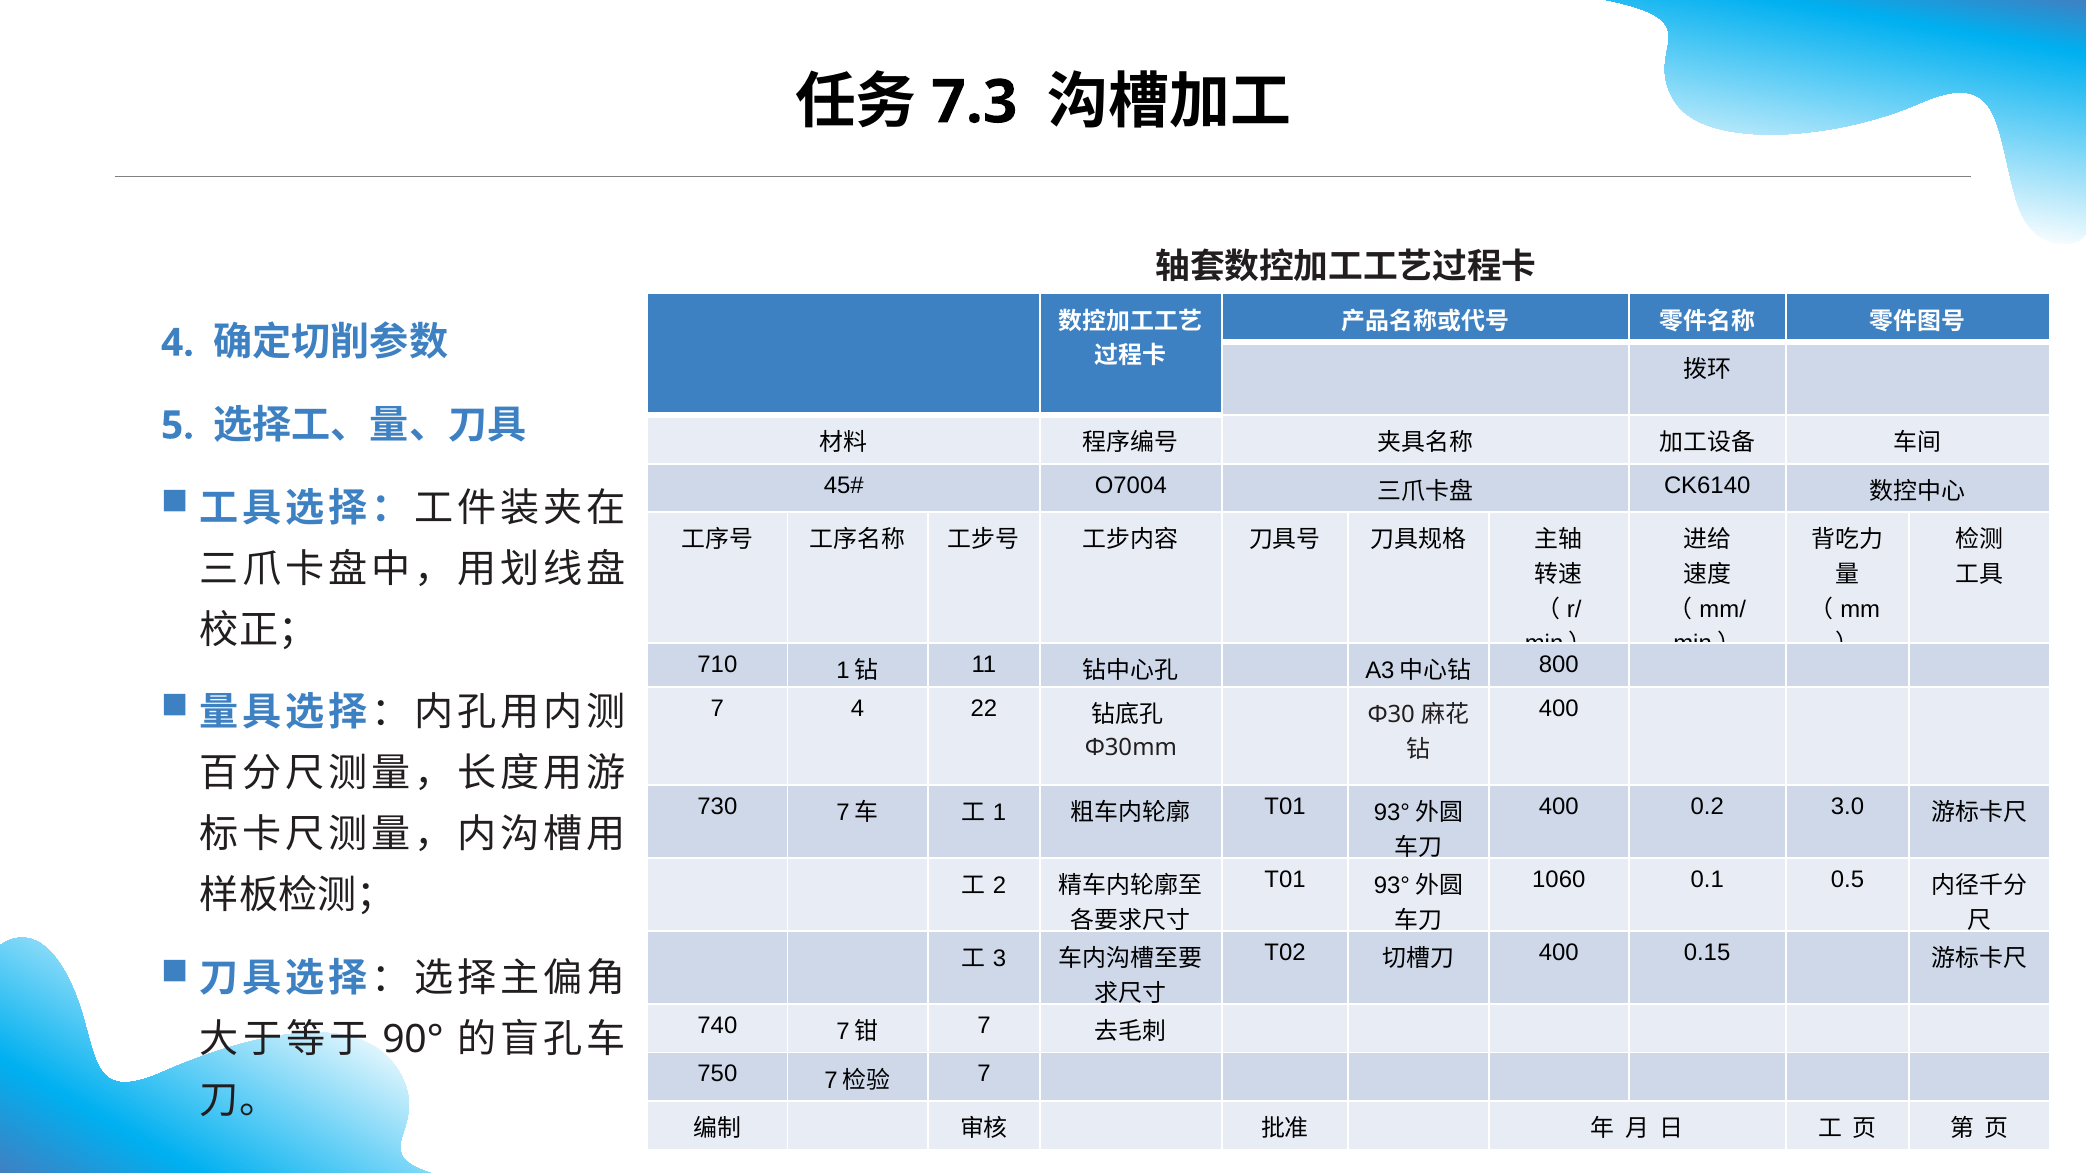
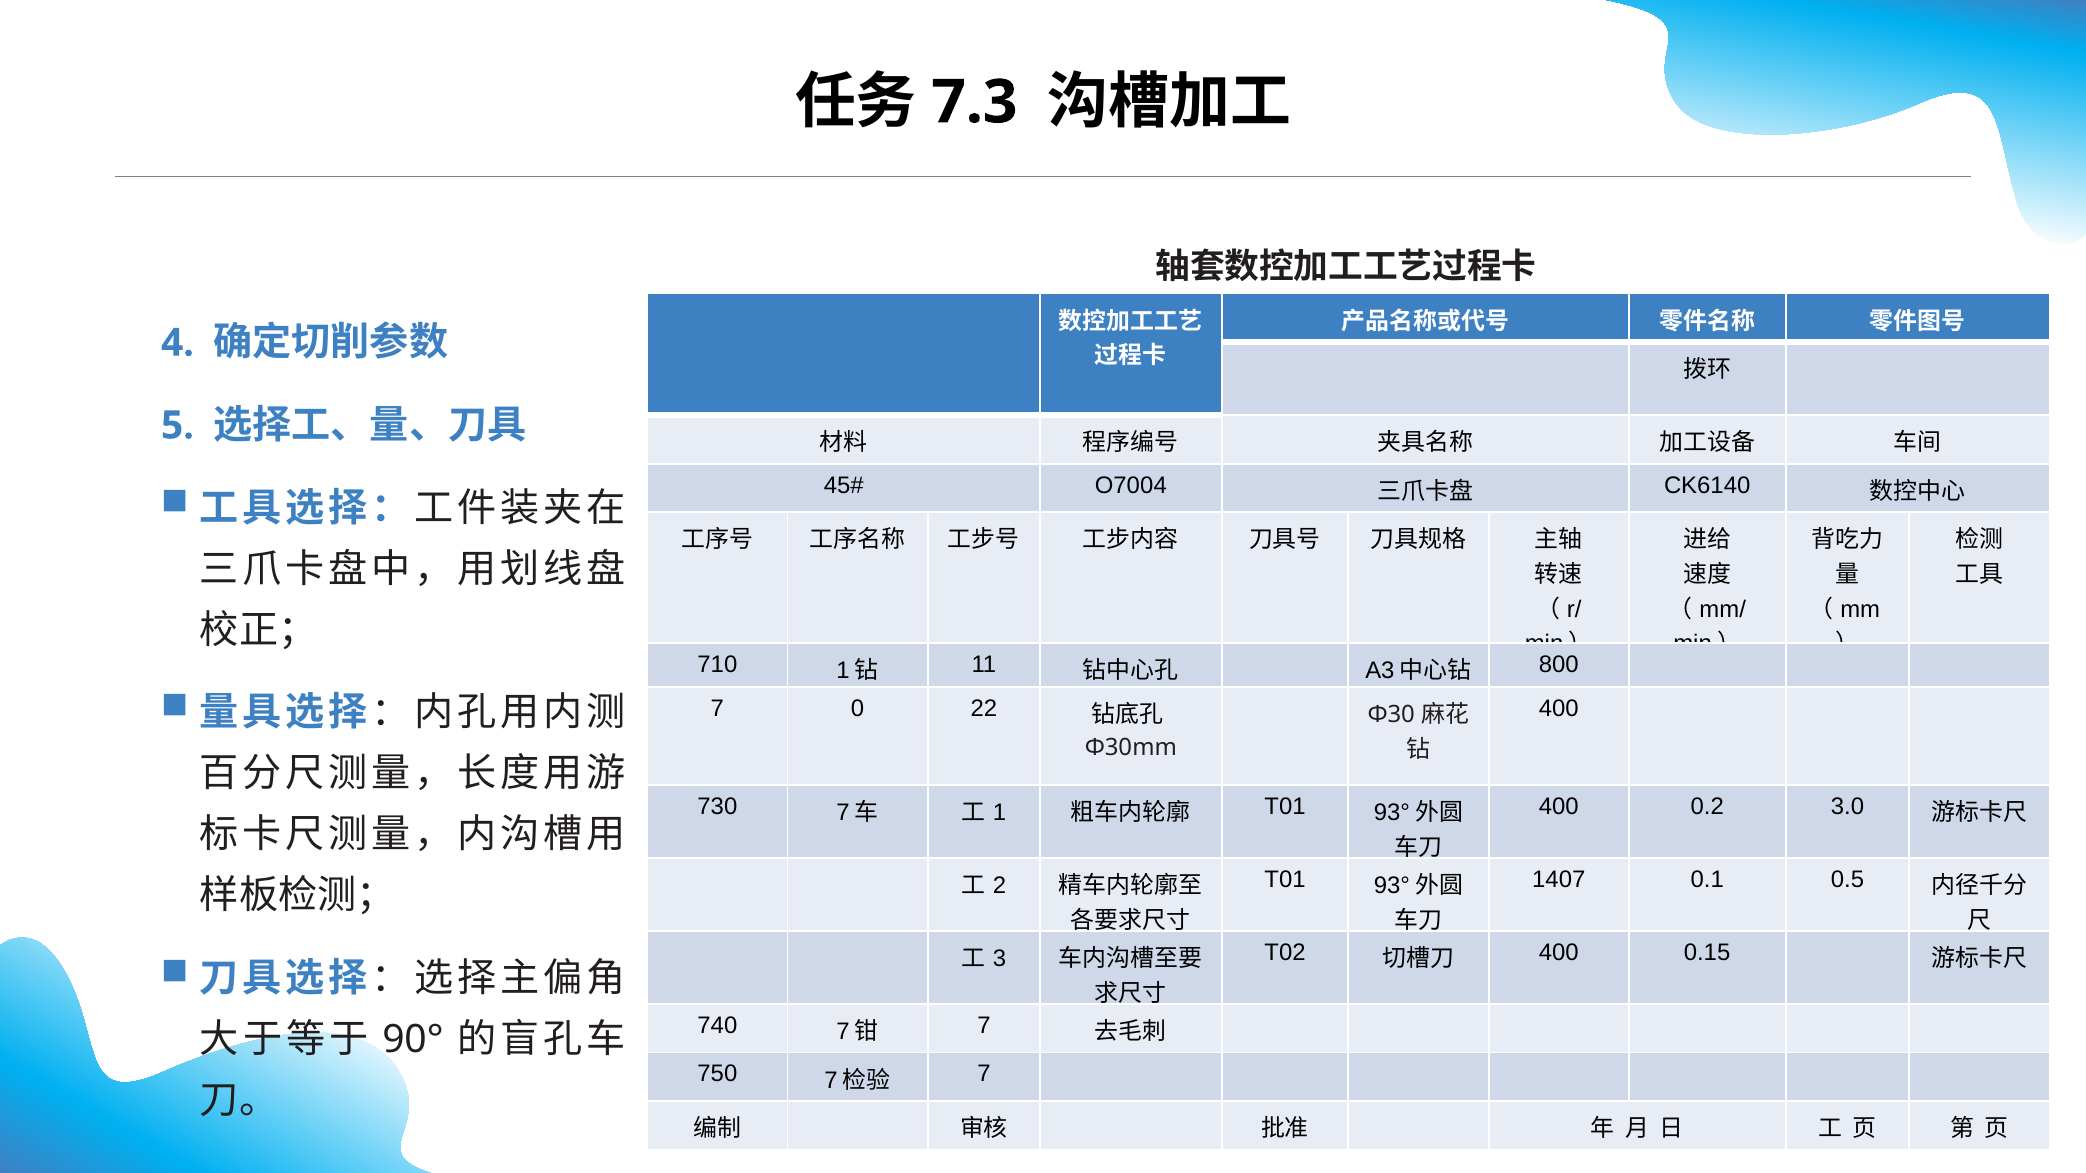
7 4: 4 -> 0
1060: 1060 -> 1407
